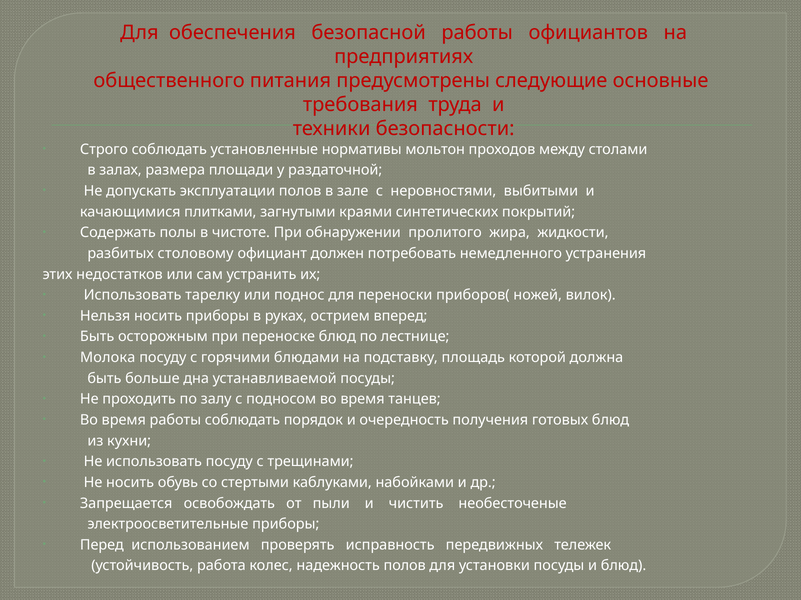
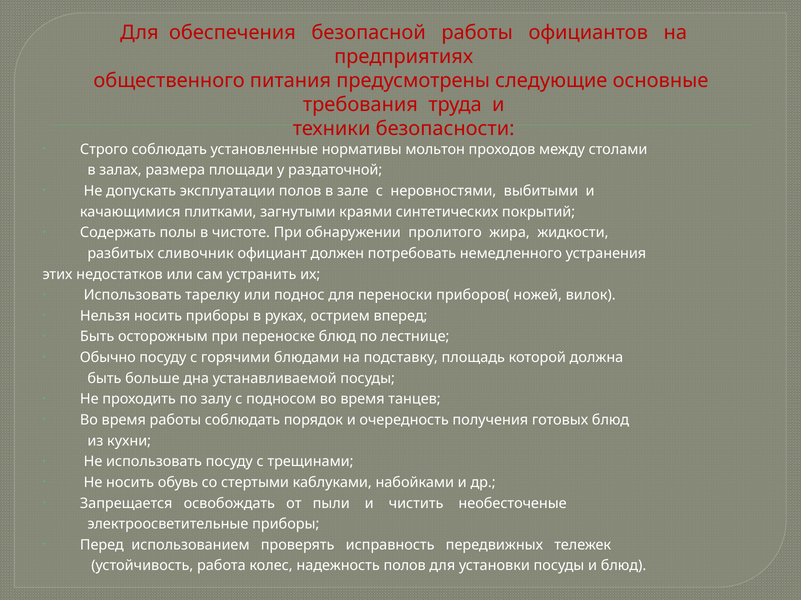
столовому: столовому -> сливочник
Молока: Молока -> Обычно
